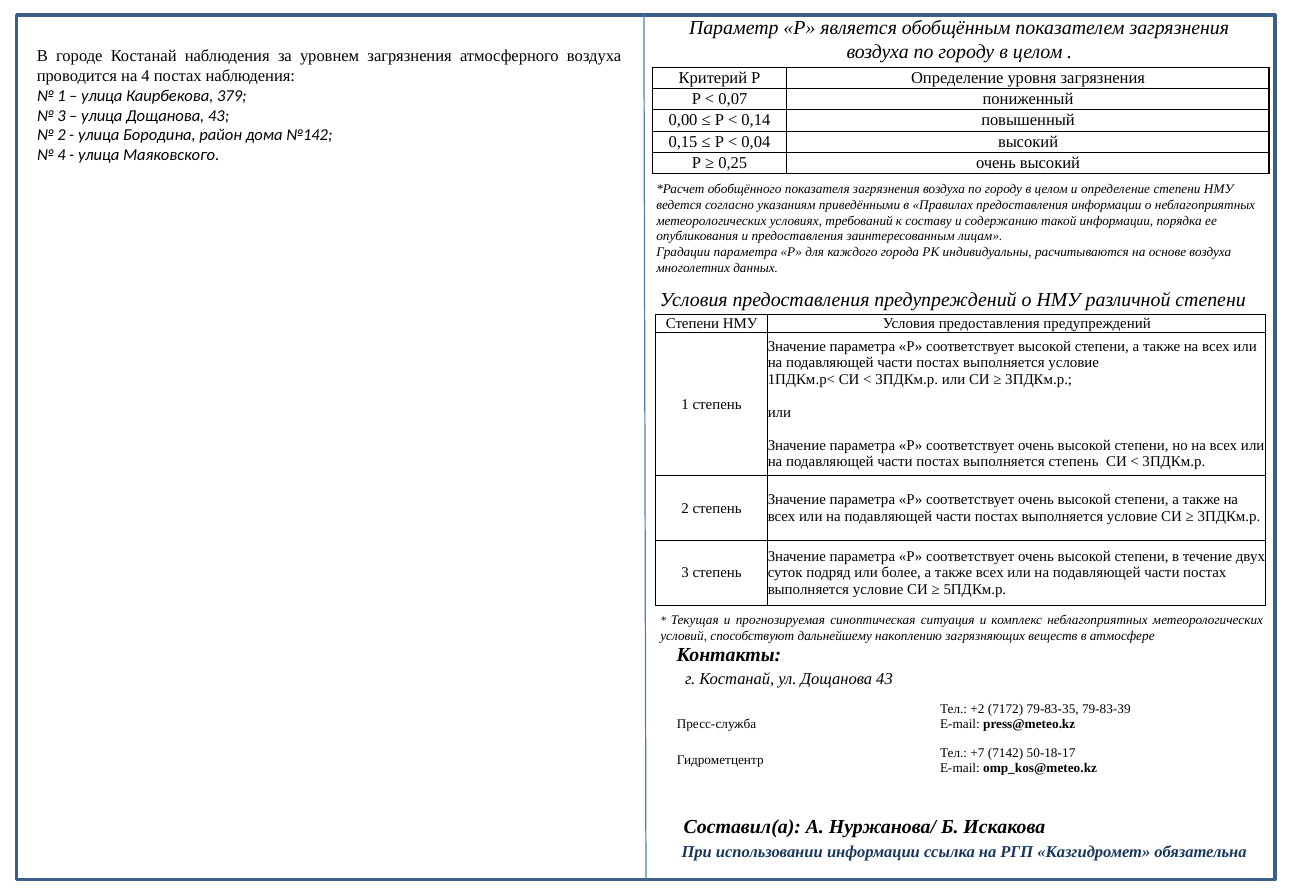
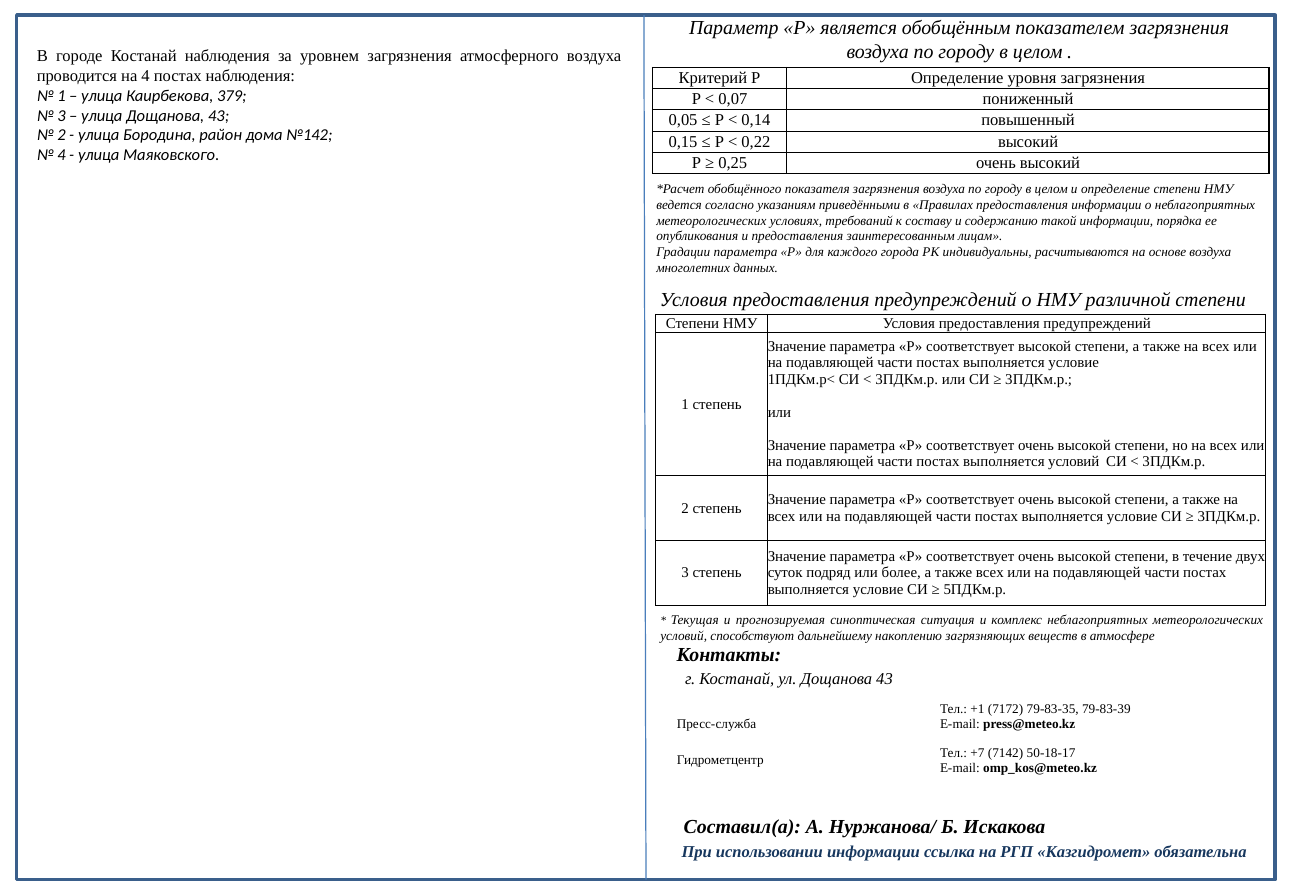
0,00: 0,00 -> 0,05
0,04: 0,04 -> 0,22
выполняется степень: степень -> условий
+2: +2 -> +1
